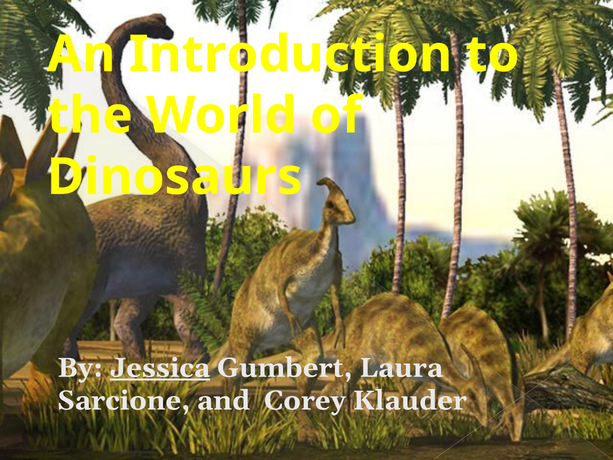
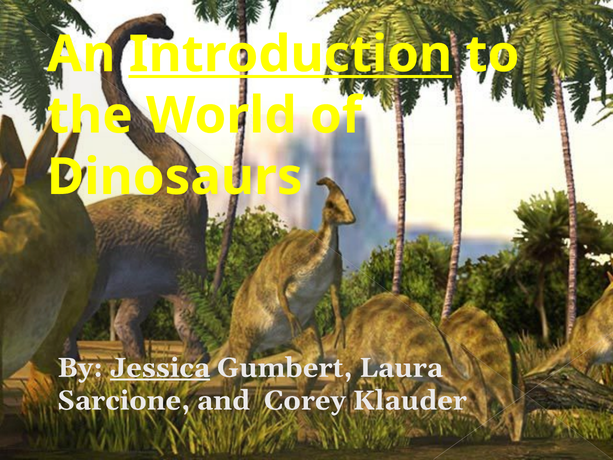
Introduction underline: none -> present
